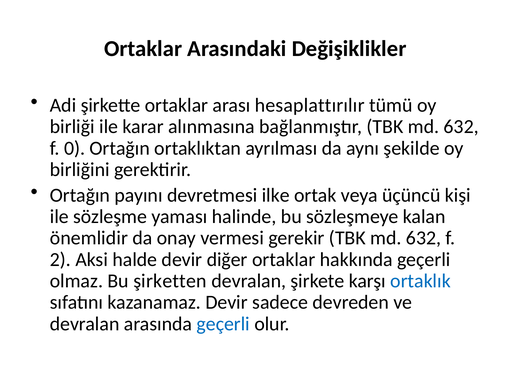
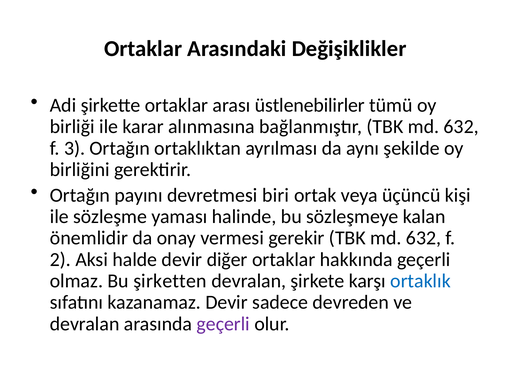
hesaplattırılır: hesaplattırılır -> üstlenebilirler
0: 0 -> 3
ilke: ilke -> biri
geçerli at (223, 324) colour: blue -> purple
